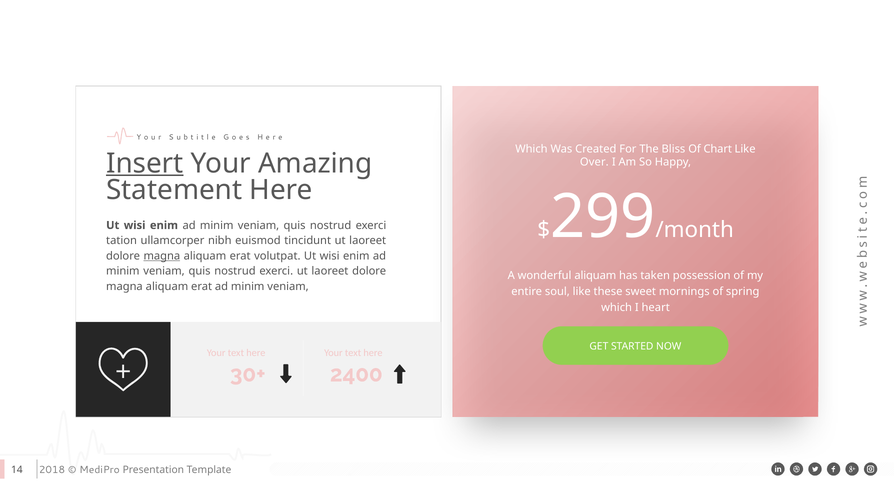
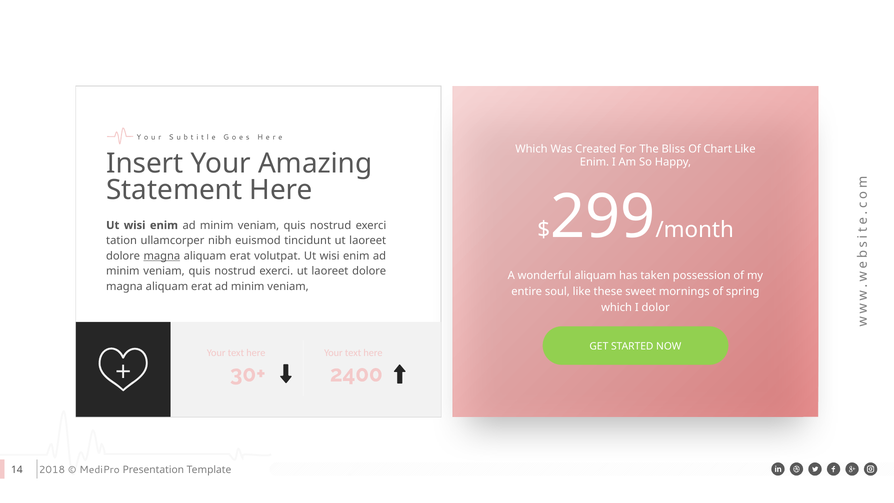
Insert underline: present -> none
Over at (594, 162): Over -> Enim
heart: heart -> dolor
